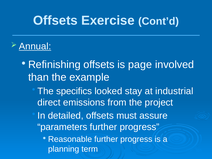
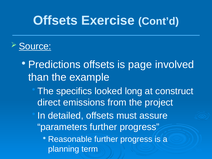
Annual: Annual -> Source
Refinishing: Refinishing -> Predictions
stay: stay -> long
industrial: industrial -> construct
